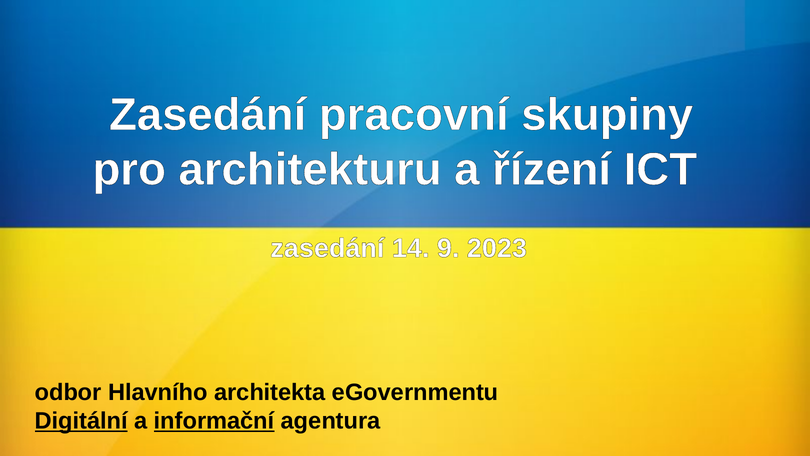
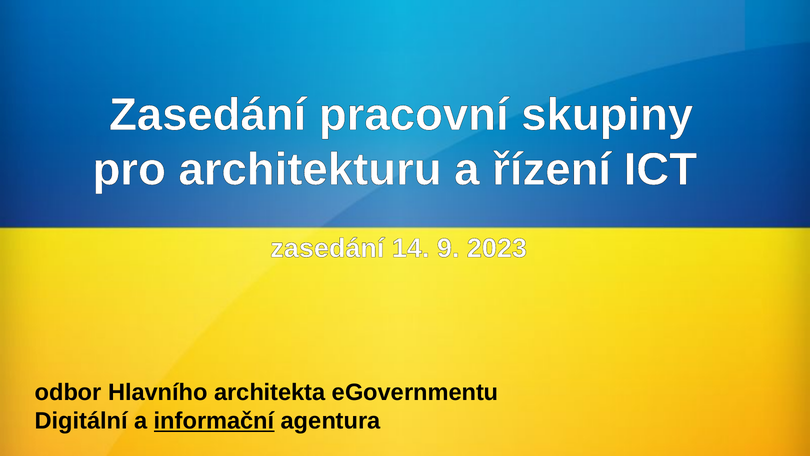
Digitální underline: present -> none
